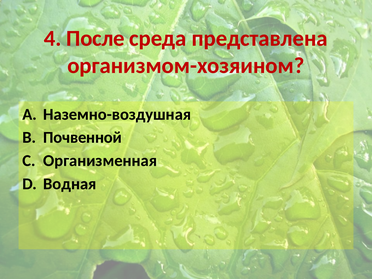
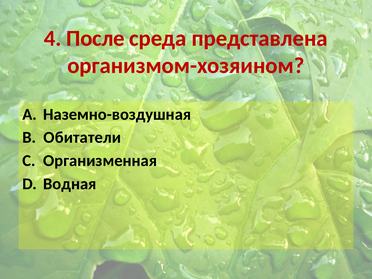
Почвенной: Почвенной -> Обитатели
